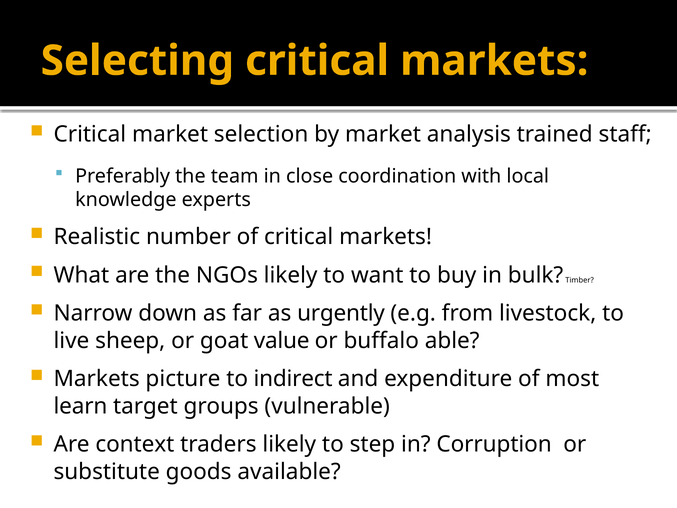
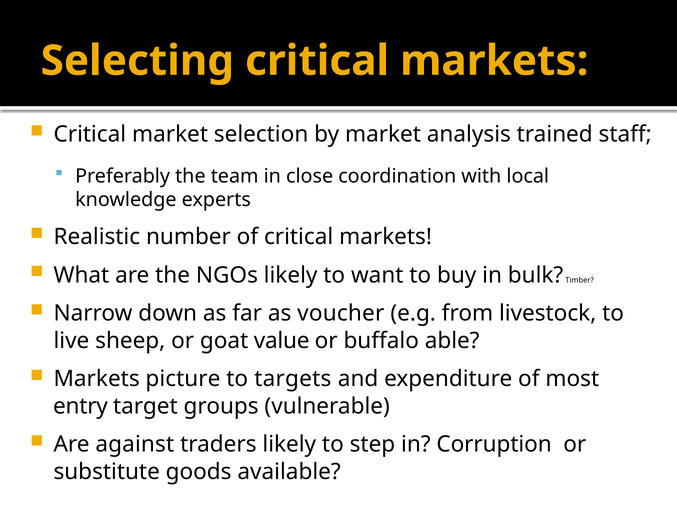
urgently: urgently -> voucher
indirect: indirect -> targets
learn: learn -> entry
context: context -> against
